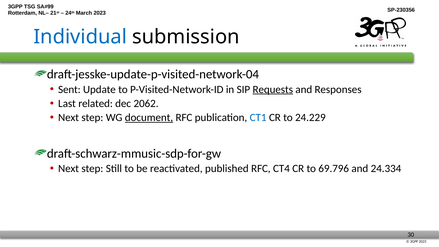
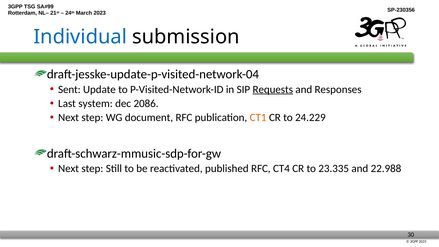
related: related -> system
2062: 2062 -> 2086
document underline: present -> none
CT1 colour: blue -> orange
69.796: 69.796 -> 23.335
24.334: 24.334 -> 22.988
